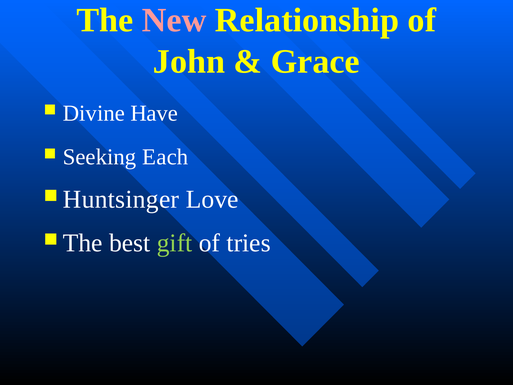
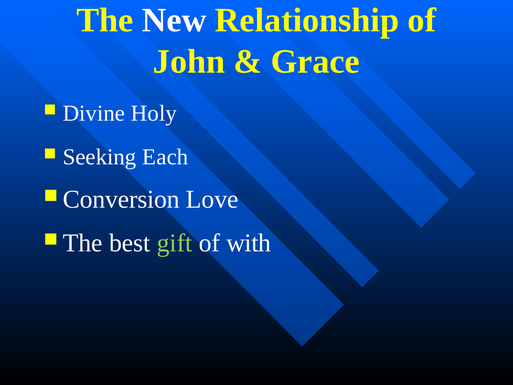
New colour: pink -> white
Have: Have -> Holy
Huntsinger: Huntsinger -> Conversion
tries: tries -> with
